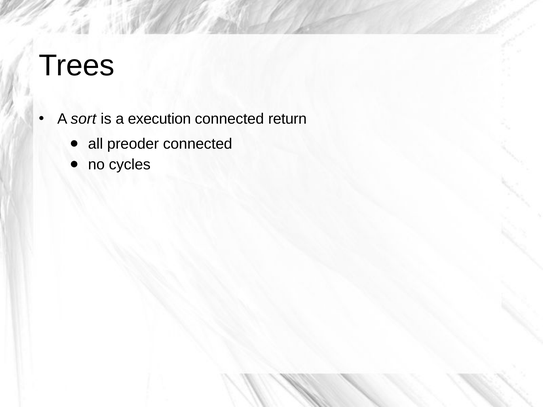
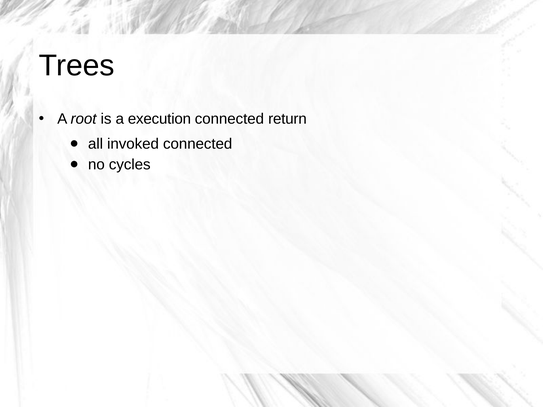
sort: sort -> root
preoder: preoder -> invoked
